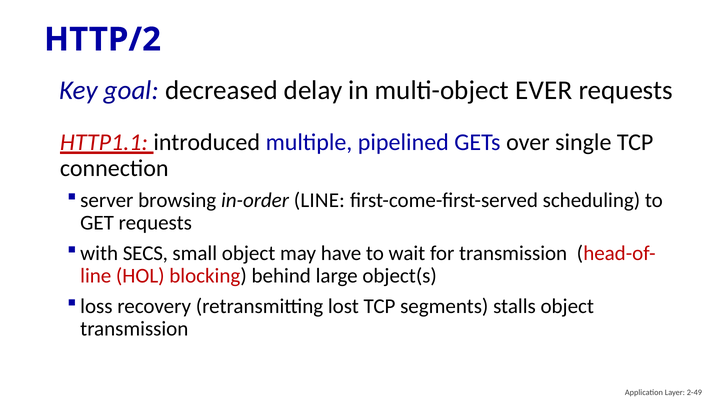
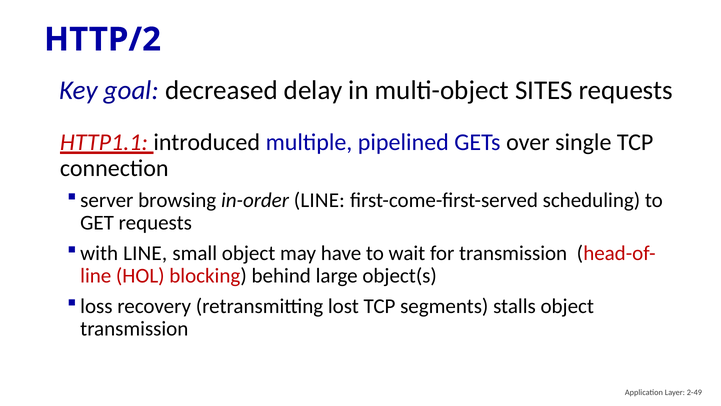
EVER: EVER -> SITES
with SECS: SECS -> LINE
